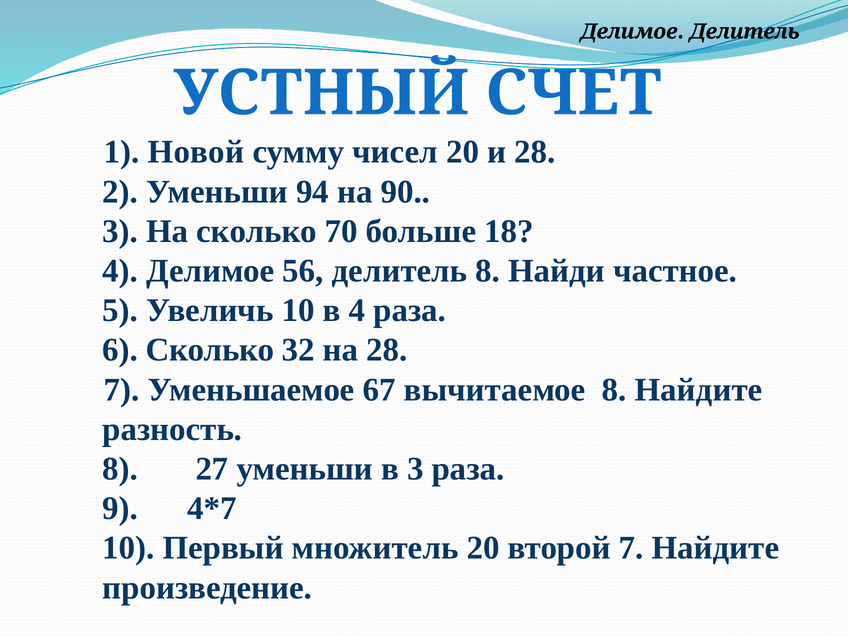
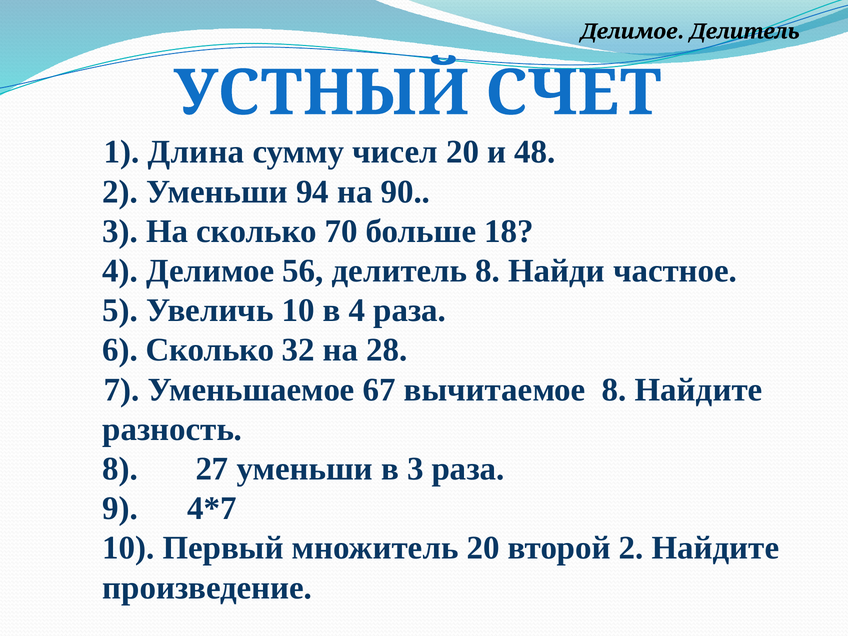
Новой: Новой -> Длина
и 28: 28 -> 48
второй 7: 7 -> 2
